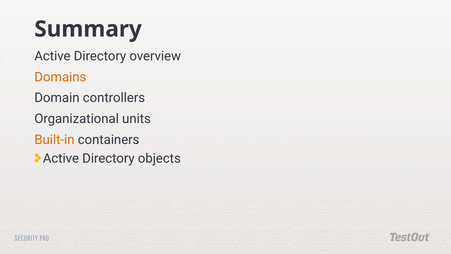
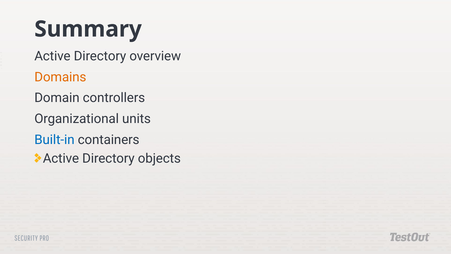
Built-in colour: orange -> blue
